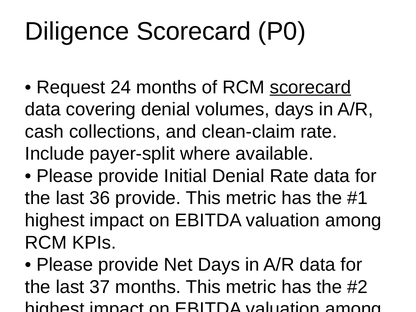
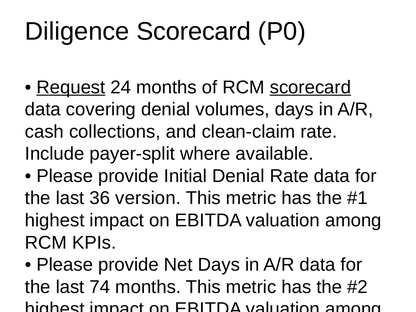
Request underline: none -> present
36 provide: provide -> version
37: 37 -> 74
